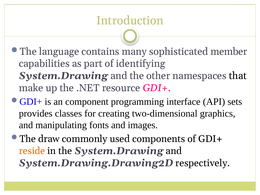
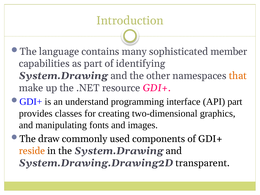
that colour: black -> orange
component: component -> understand
API sets: sets -> part
respectively: respectively -> transparent
